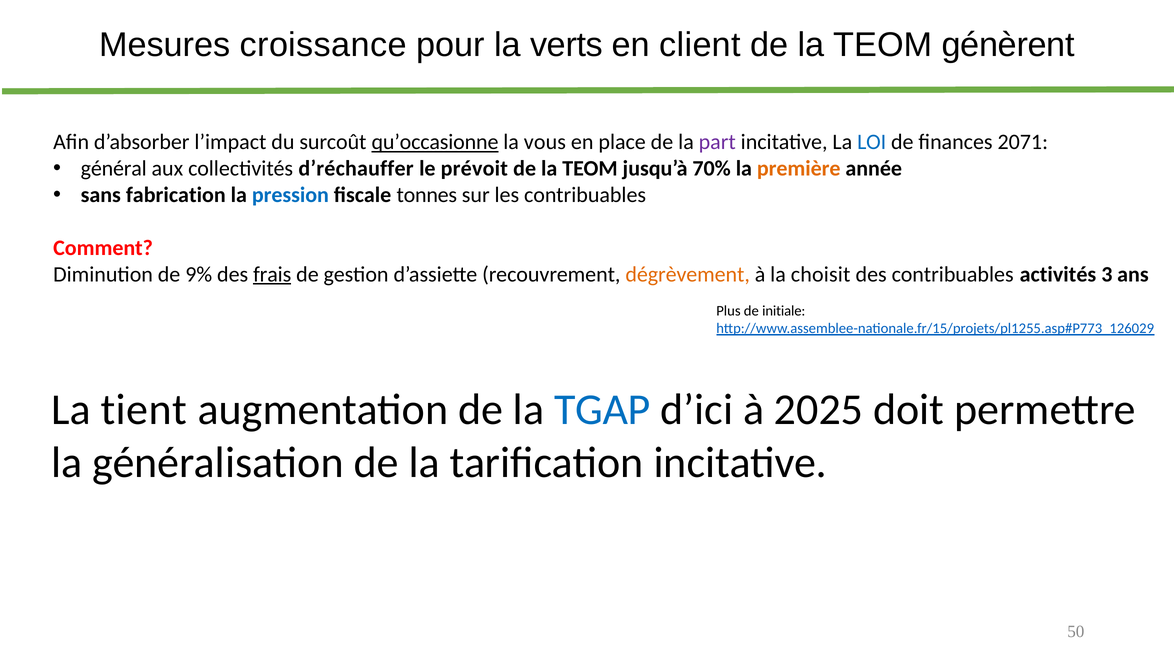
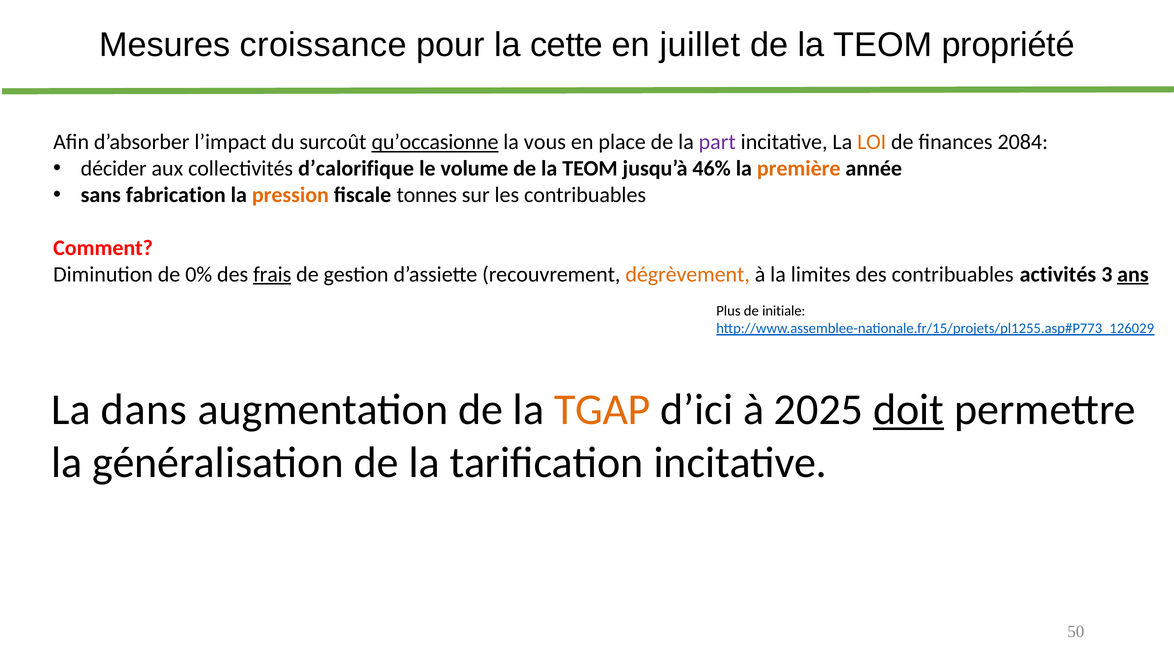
verts: verts -> cette
client: client -> juillet
génèrent: génèrent -> propriété
LOI colour: blue -> orange
2071: 2071 -> 2084
général: général -> décider
d’réchauffer: d’réchauffer -> d’calorifique
prévoit: prévoit -> volume
70%: 70% -> 46%
pression colour: blue -> orange
9%: 9% -> 0%
choisit: choisit -> limites
ans underline: none -> present
tient: tient -> dans
TGAP colour: blue -> orange
doit underline: none -> present
